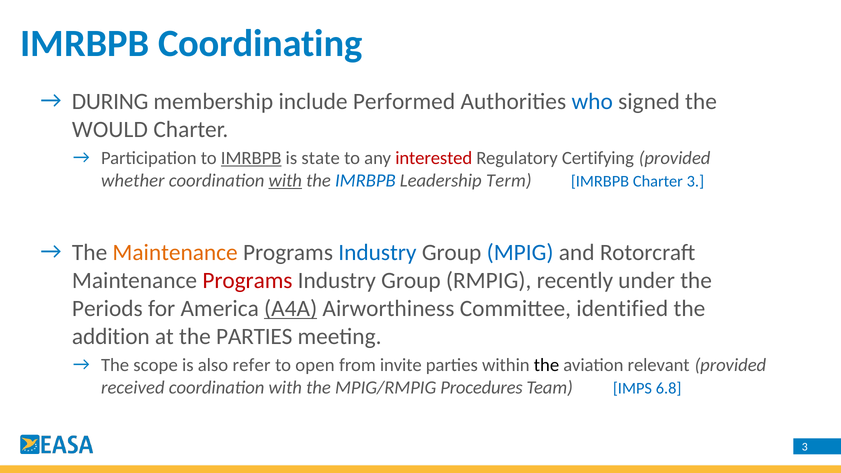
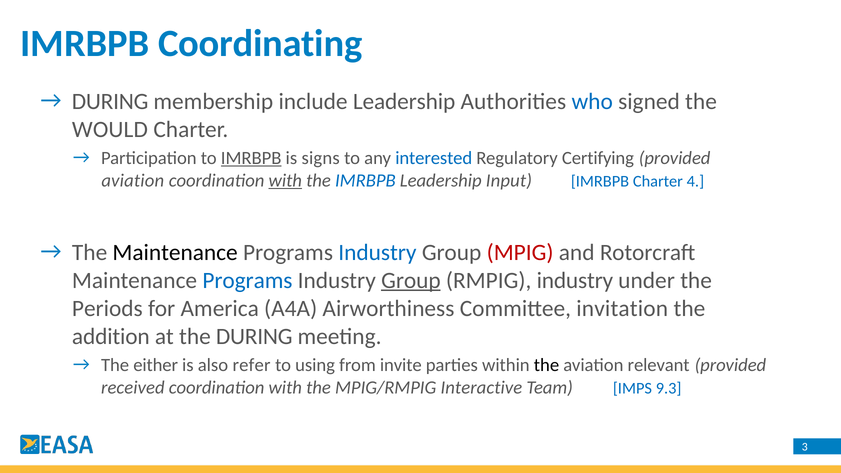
include Performed: Performed -> Leadership
state: state -> signs
interested colour: red -> blue
whether at (133, 180): whether -> aviation
Term: Term -> Input
Charter 3: 3 -> 4
Maintenance at (175, 252) colour: orange -> black
MPIG colour: blue -> red
Programs at (247, 280) colour: red -> blue
Group at (411, 280) underline: none -> present
RMPIG recently: recently -> industry
A4A underline: present -> none
identified: identified -> invitation
the PARTIES: PARTIES -> DURING
scope: scope -> either
open: open -> using
Procedures: Procedures -> Interactive
6.8: 6.8 -> 9.3
